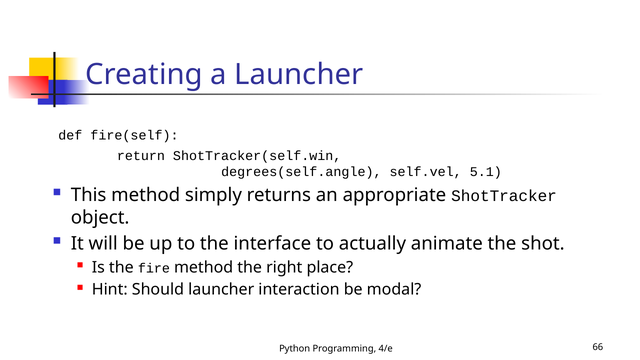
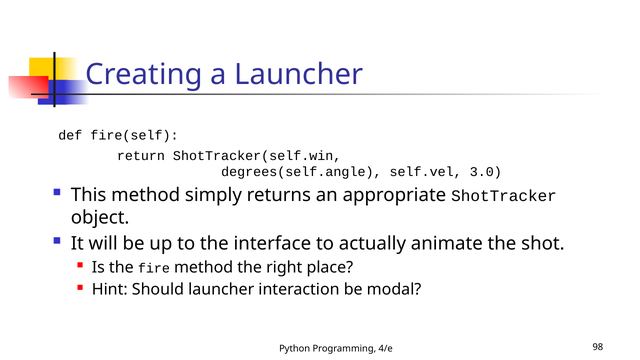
5.1: 5.1 -> 3.0
66: 66 -> 98
